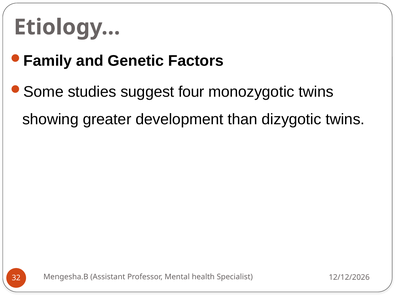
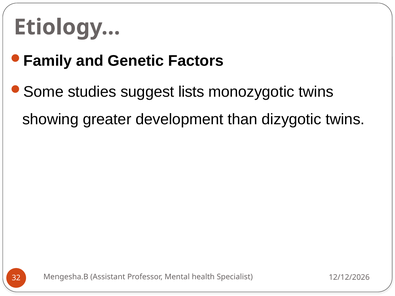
four: four -> lists
